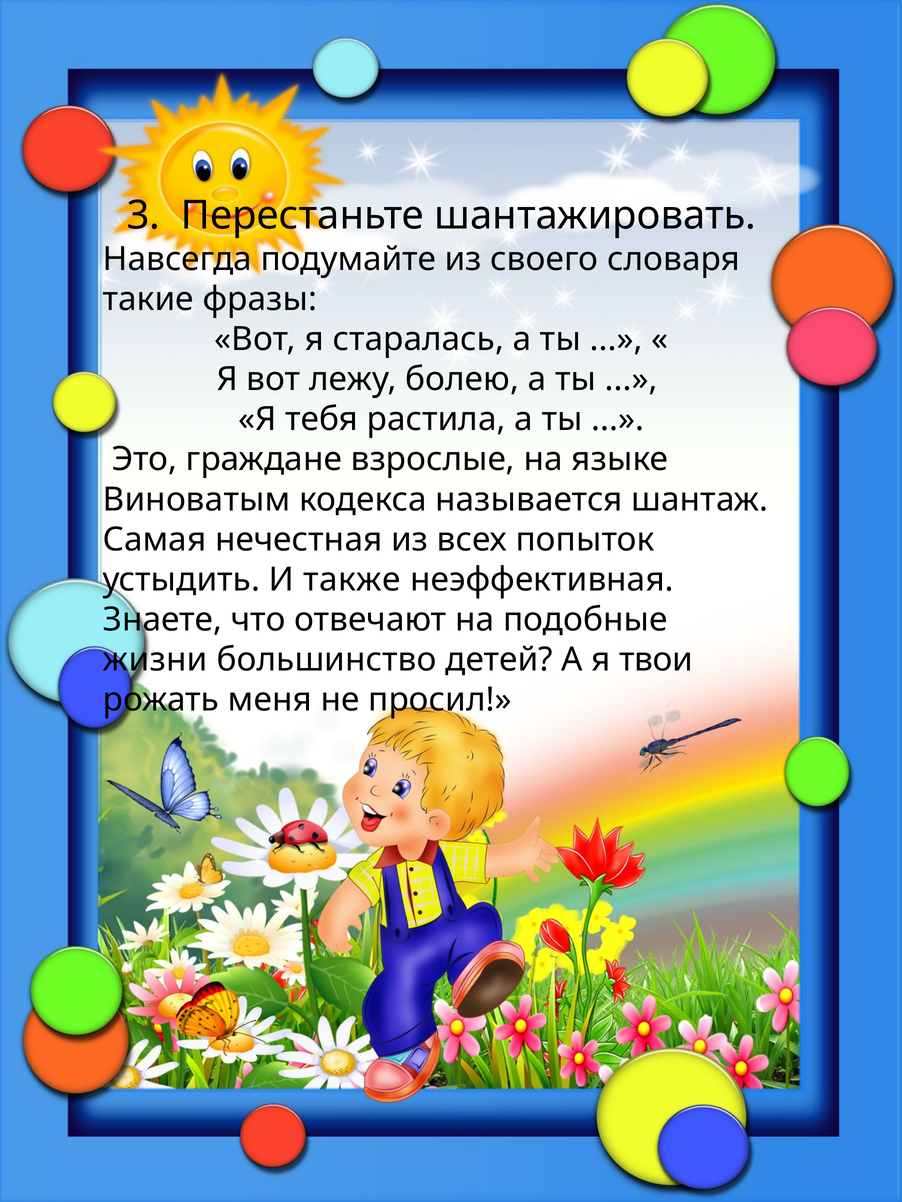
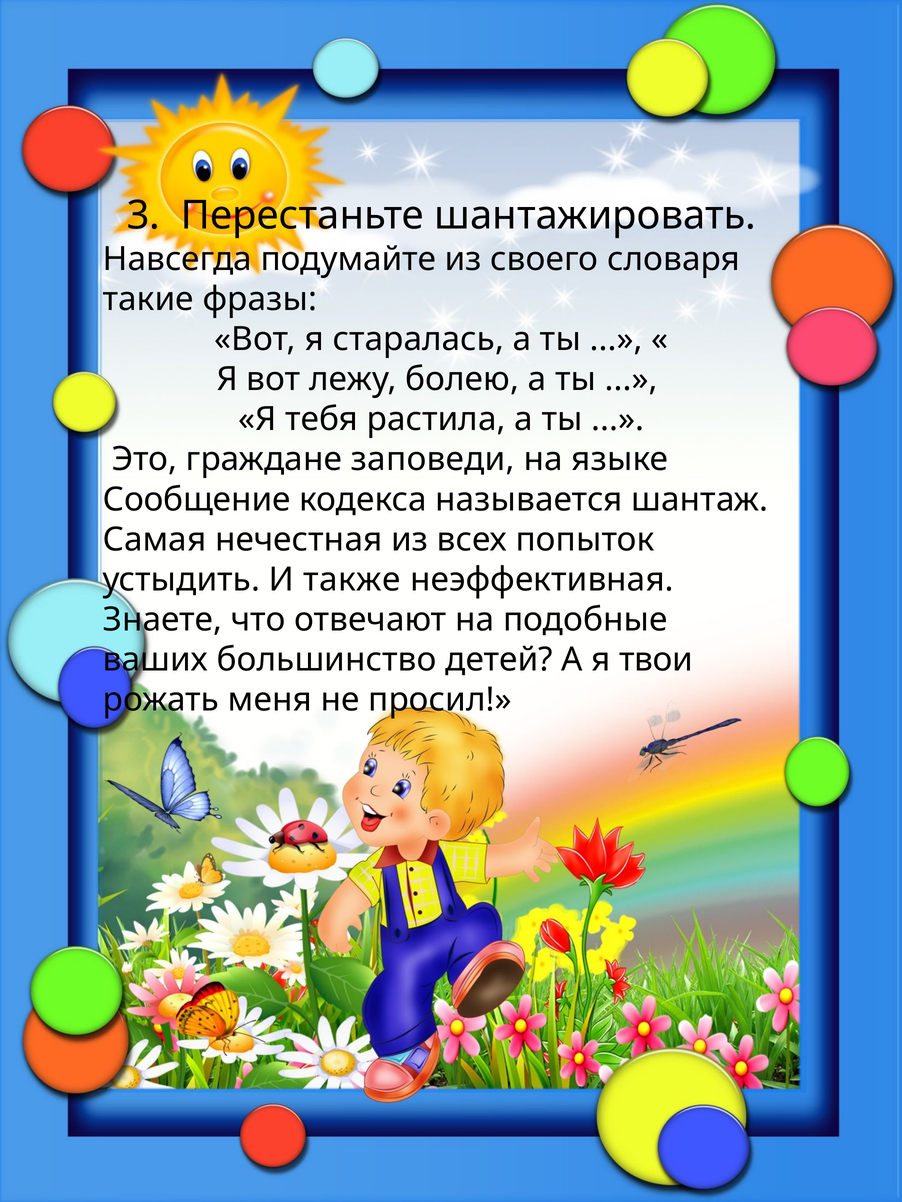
взрослые: взрослые -> заповеди
Виноватым: Виноватым -> Сообщение
жизни: жизни -> ваших
